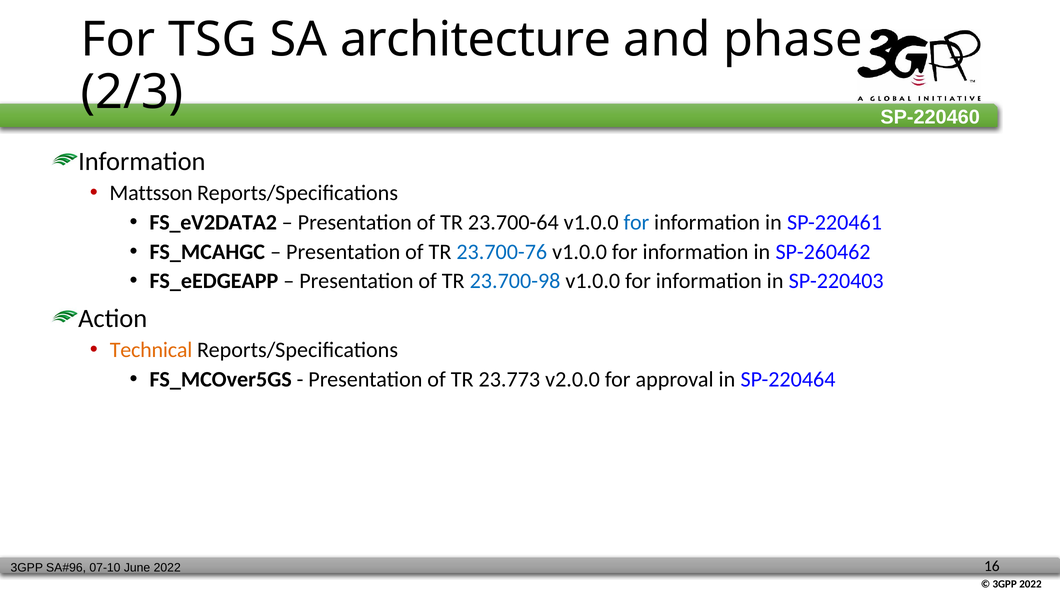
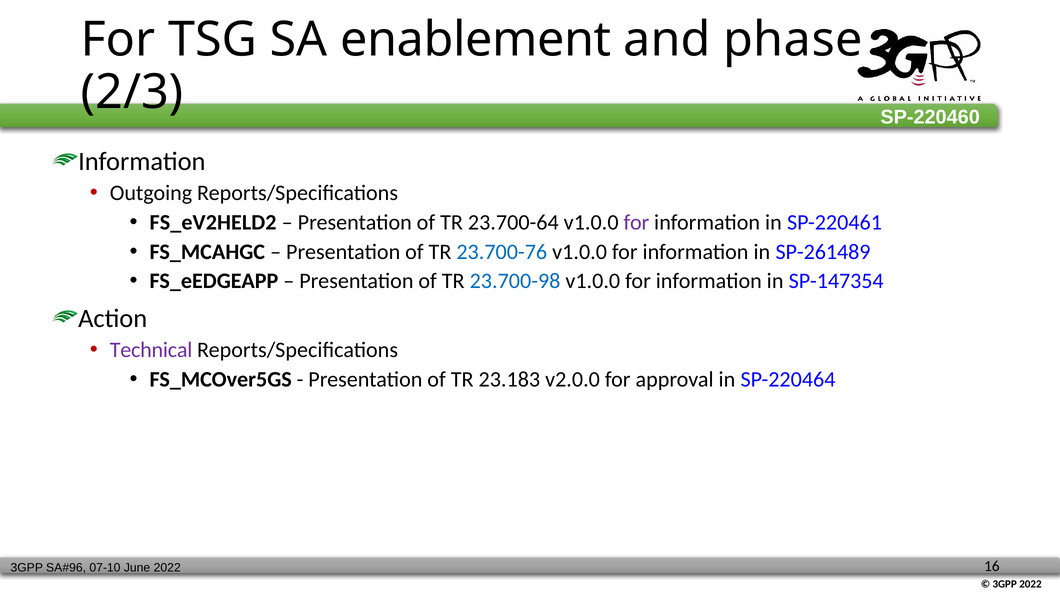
architecture: architecture -> enablement
Mattsson: Mattsson -> Outgoing
FS_eV2DATA2: FS_eV2DATA2 -> FS_eV2HELD2
for at (636, 222) colour: blue -> purple
SP-260462: SP-260462 -> SP-261489
SP-220403: SP-220403 -> SP-147354
Technical colour: orange -> purple
23.773: 23.773 -> 23.183
